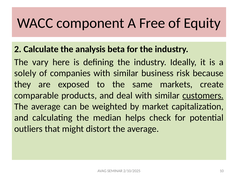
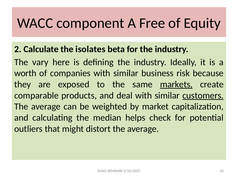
analysis: analysis -> isolates
solely: solely -> worth
markets underline: none -> present
